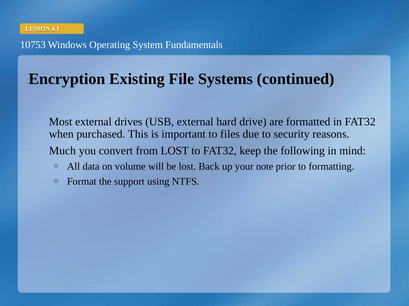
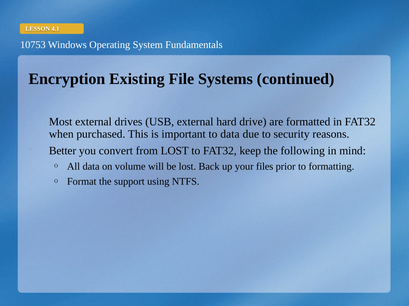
to files: files -> data
Much: Much -> Better
note: note -> files
